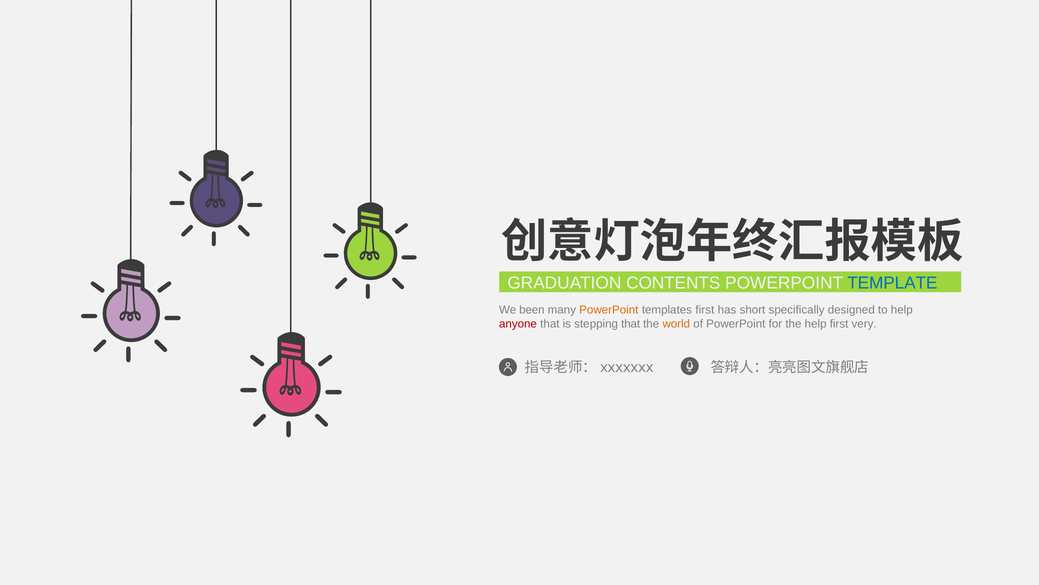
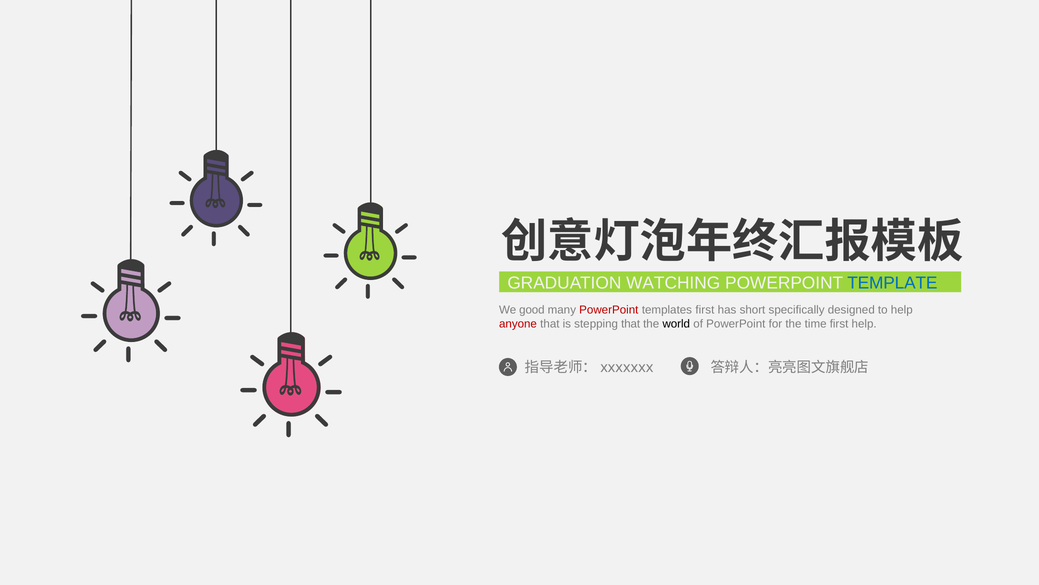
CONTENTS: CONTENTS -> WATCHING
been: been -> good
PowerPoint at (609, 310) colour: orange -> red
world colour: orange -> black
the help: help -> time
first very: very -> help
